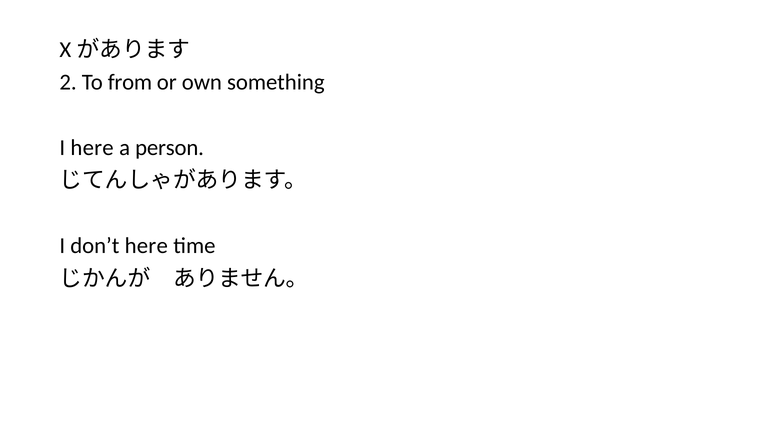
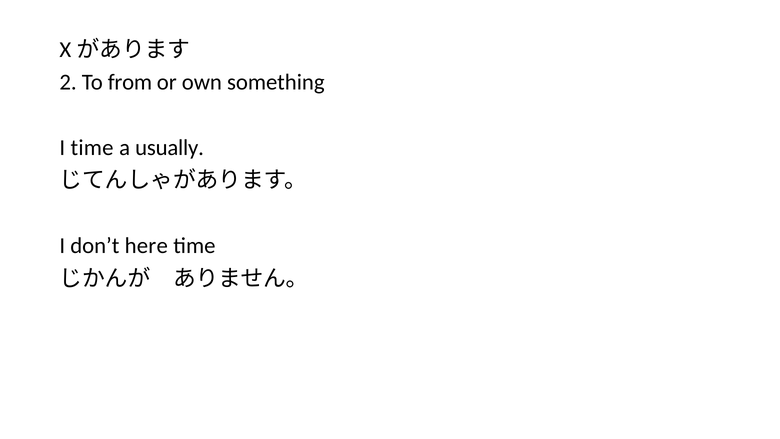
I here: here -> time
person: person -> usually
